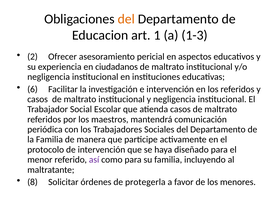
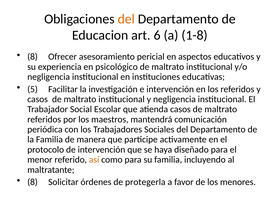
1: 1 -> 6
1-3: 1-3 -> 1-8
2 at (32, 57): 2 -> 8
ciudadanos: ciudadanos -> psicológico
6: 6 -> 5
así colour: purple -> orange
